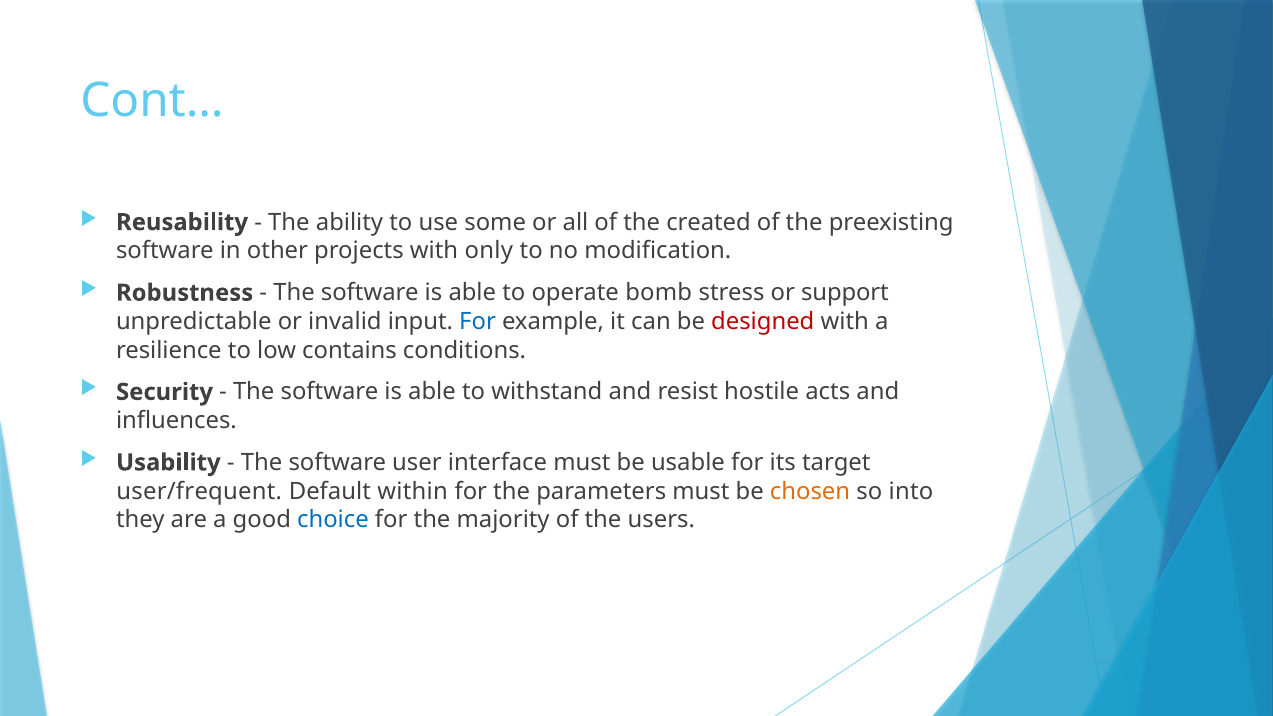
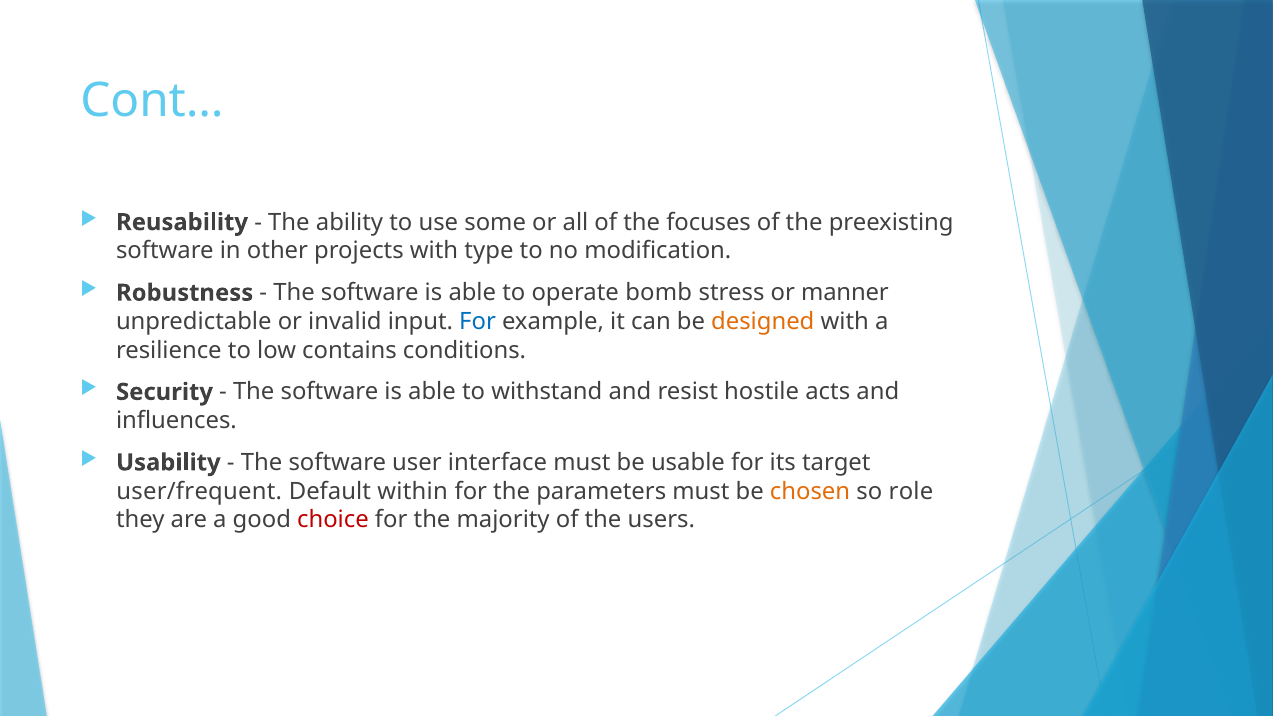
created: created -> focuses
only: only -> type
support: support -> manner
designed colour: red -> orange
into: into -> role
choice colour: blue -> red
